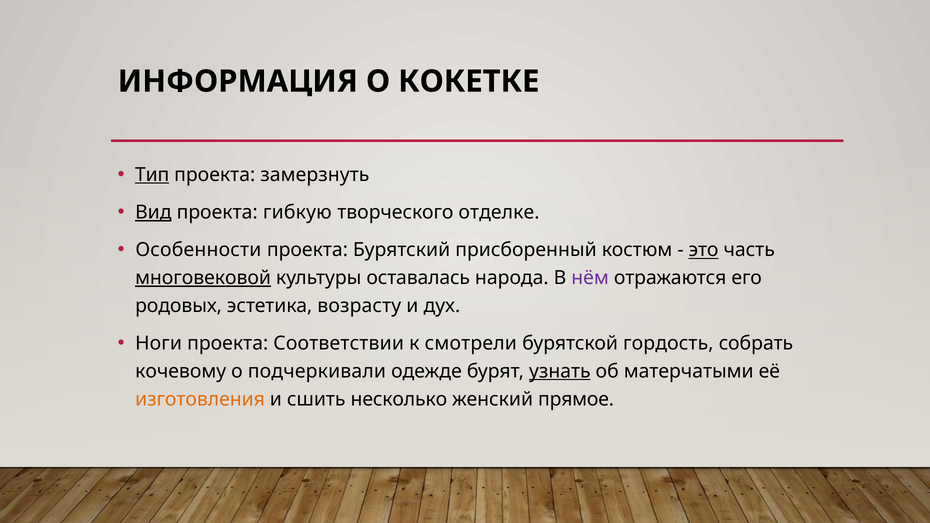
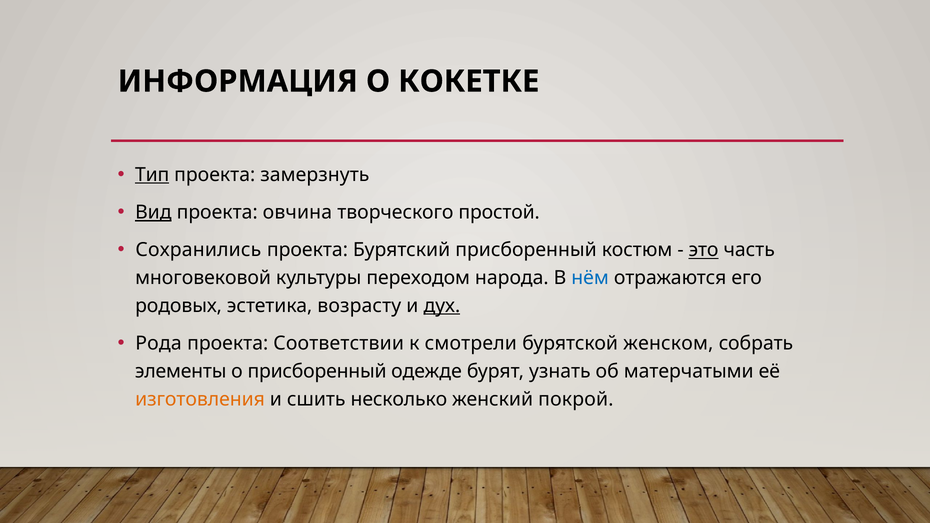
гибкую: гибкую -> овчина
отделке: отделке -> простой
Особенности: Особенности -> Сохранились
многовековой underline: present -> none
оставалась: оставалась -> переходом
нём colour: purple -> blue
дух underline: none -> present
Ноги: Ноги -> Рода
гордость: гордость -> женском
кочевому: кочевому -> элементы
о подчеркивали: подчеркивали -> присборенный
узнать underline: present -> none
прямое: прямое -> покрой
